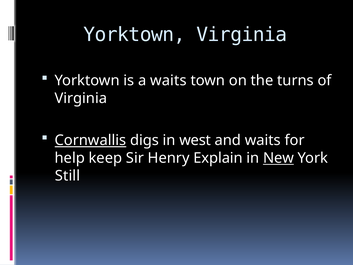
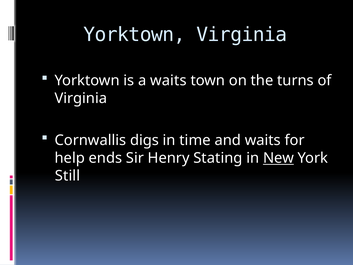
Cornwallis underline: present -> none
west: west -> time
keep: keep -> ends
Explain: Explain -> Stating
